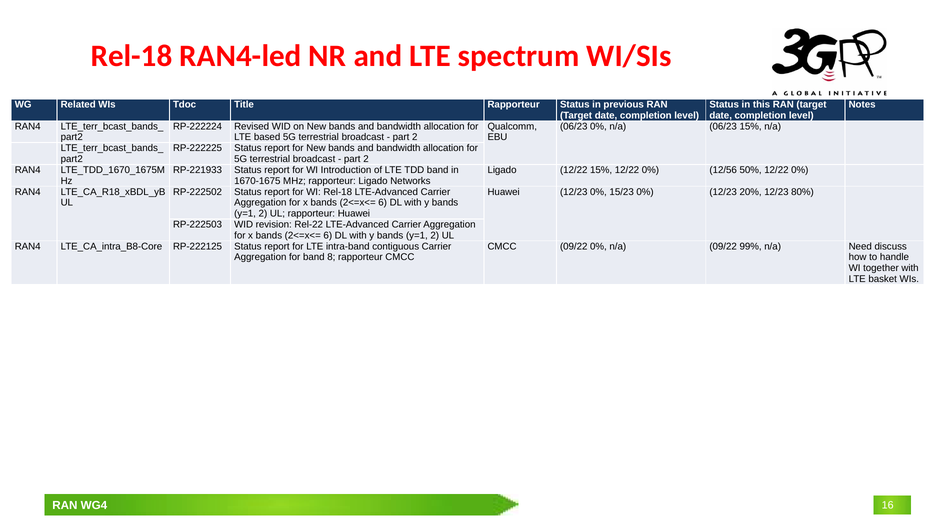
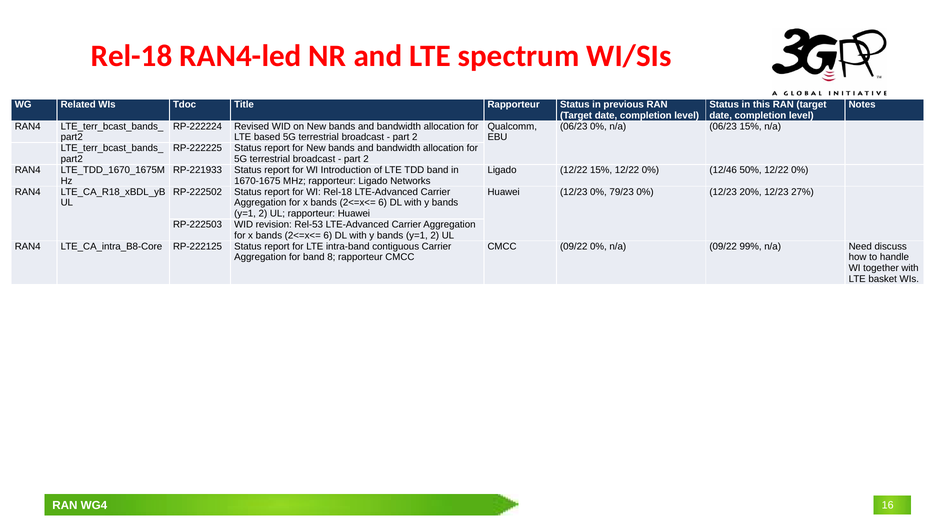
12/56: 12/56 -> 12/46
15/23: 15/23 -> 79/23
80%: 80% -> 27%
Rel-22: Rel-22 -> Rel-53
